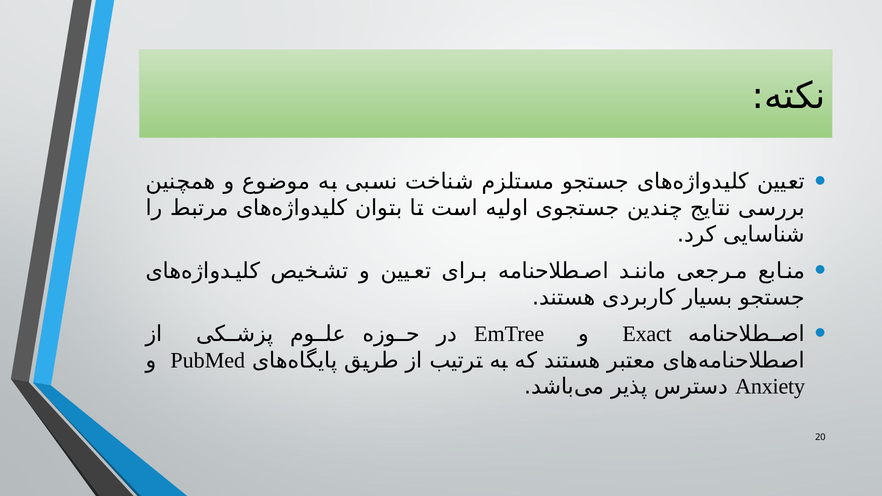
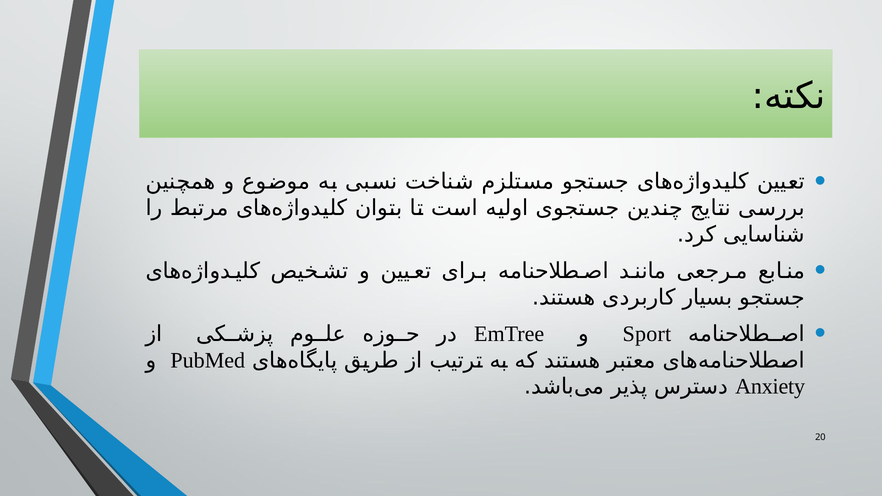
Exact: Exact -> Sport
